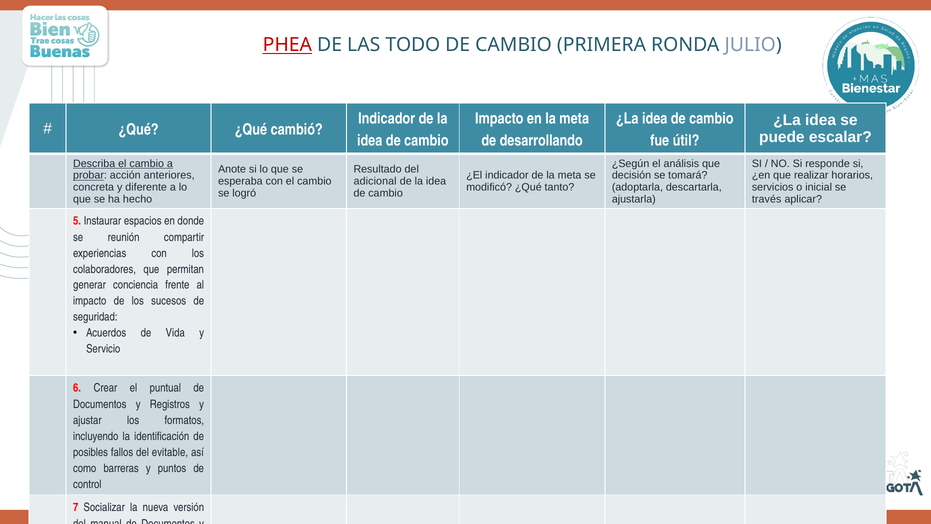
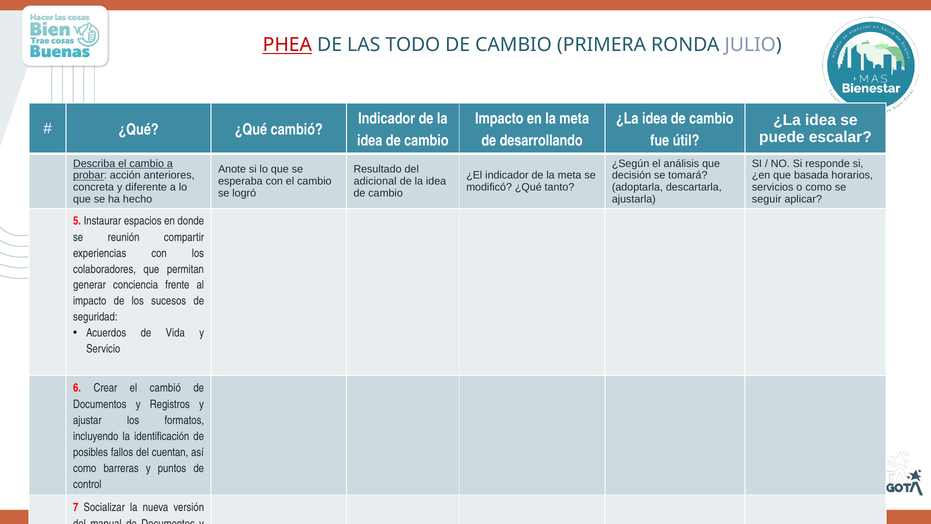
realizar: realizar -> basada
o inicial: inicial -> como
través: través -> seguir
el puntual: puntual -> cambió
evitable: evitable -> cuentan
